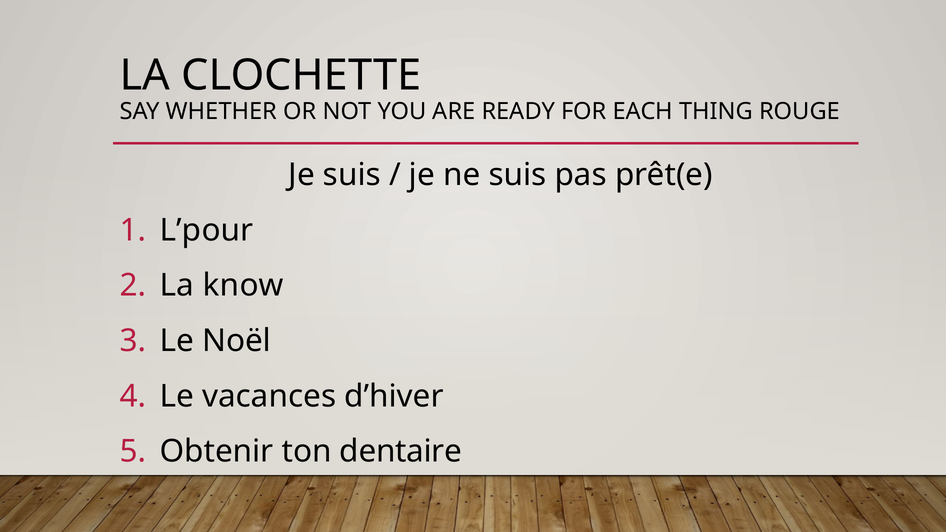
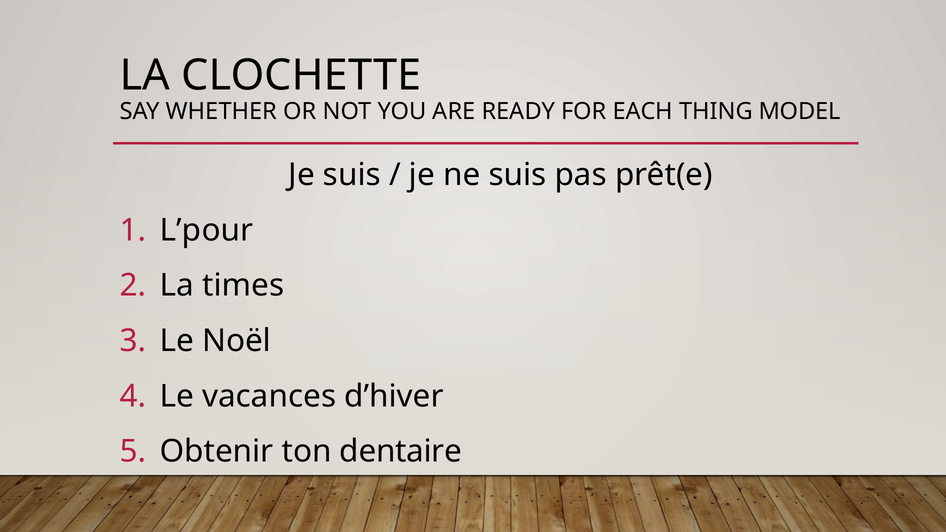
ROUGE: ROUGE -> MODEL
know: know -> times
